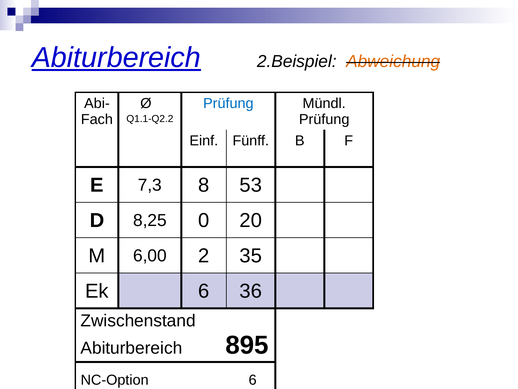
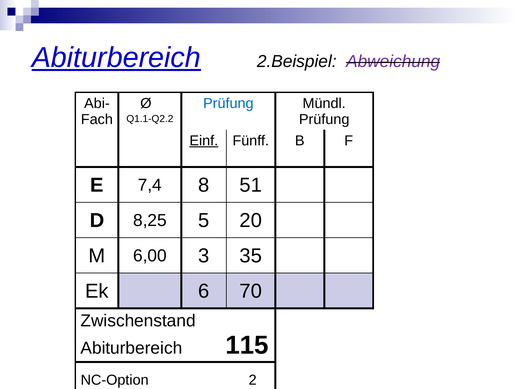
Abweichung colour: orange -> purple
Einf underline: none -> present
7,3: 7,3 -> 7,4
53: 53 -> 51
0: 0 -> 5
2: 2 -> 3
36: 36 -> 70
895: 895 -> 115
NC-Option 6: 6 -> 2
